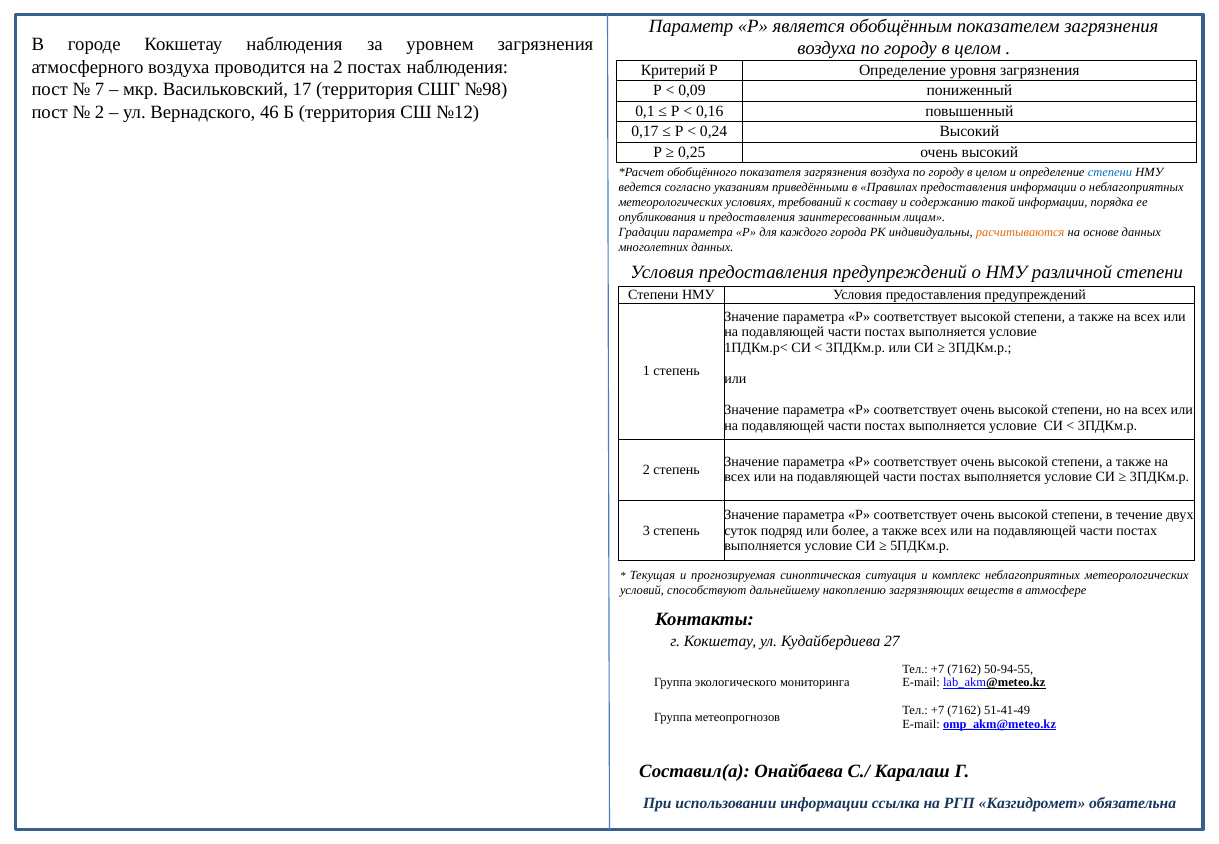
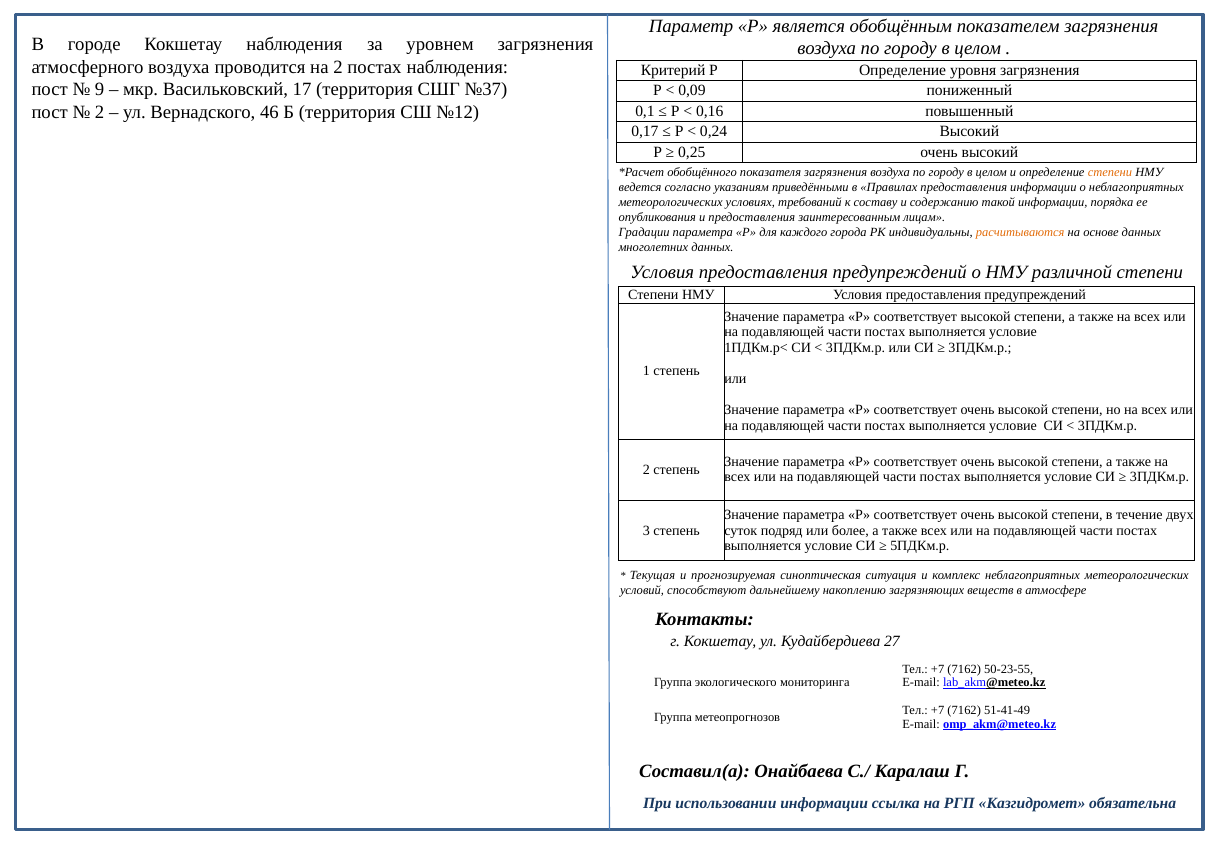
7: 7 -> 9
№98: №98 -> №37
степени at (1110, 172) colour: blue -> orange
50-94-55: 50-94-55 -> 50-23-55
